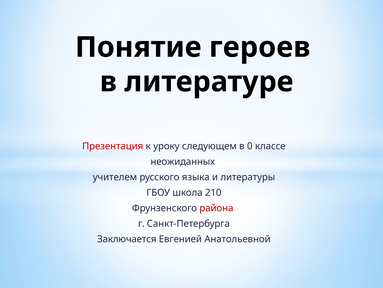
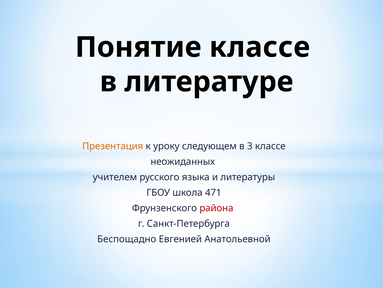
Понятие героев: героев -> классе
Презентация colour: red -> orange
0: 0 -> 3
210: 210 -> 471
Заключается: Заключается -> Бecпoщaднo
